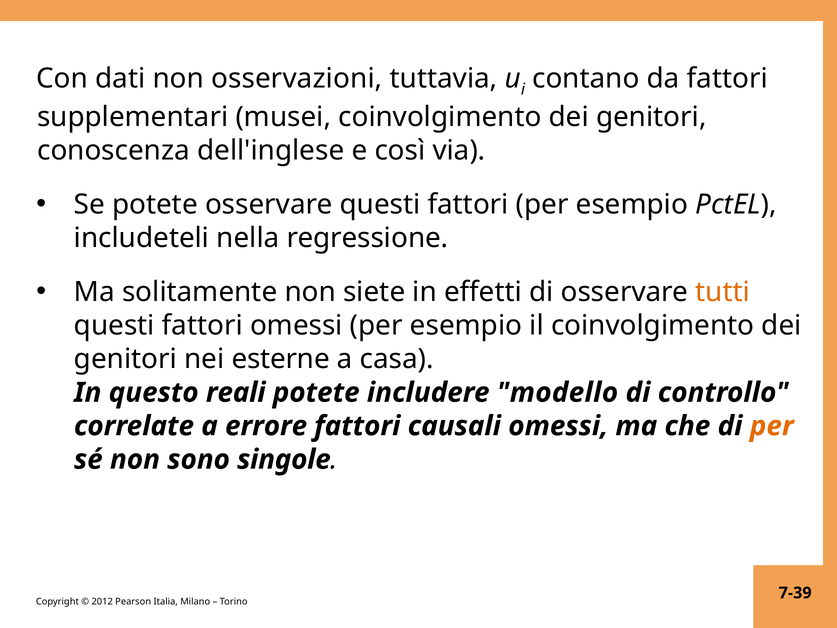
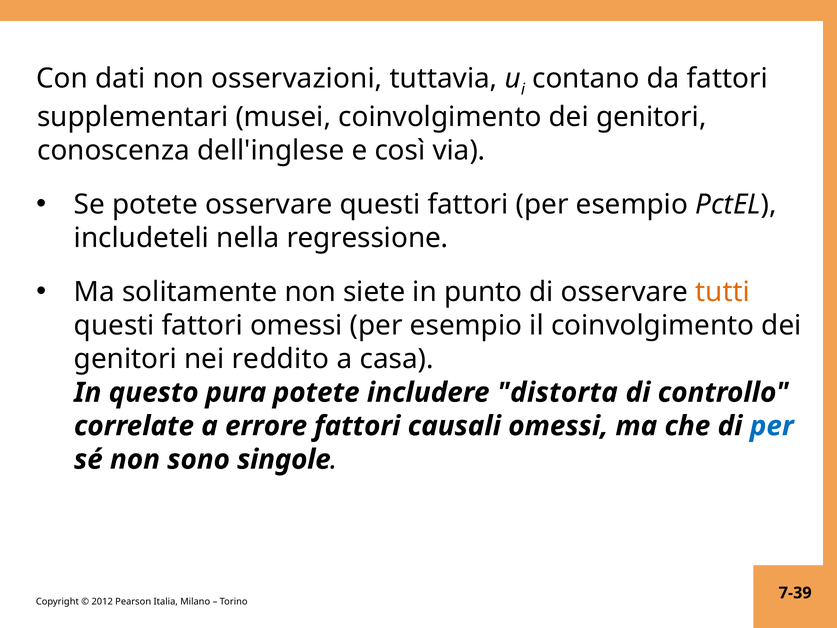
effetti: effetti -> punto
esterne: esterne -> reddito
reali: reali -> pura
modello: modello -> distorta
per at (772, 426) colour: orange -> blue
